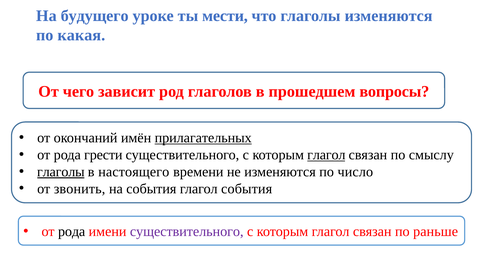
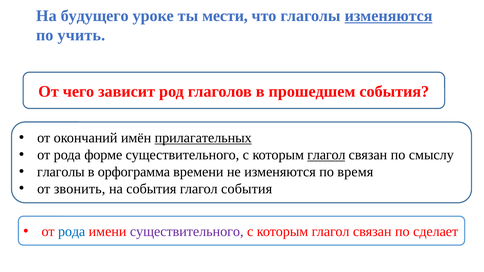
изменяются at (389, 16) underline: none -> present
какая: какая -> учить
прошедшем вопросы: вопросы -> события
грести: грести -> форме
глаголы at (61, 172) underline: present -> none
настоящего: настоящего -> орфограмма
число: число -> время
рода at (72, 232) colour: black -> blue
раньше: раньше -> сделает
